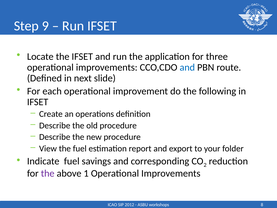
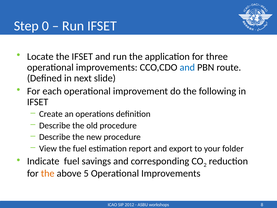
9: 9 -> 0
the at (48, 173) colour: purple -> orange
1: 1 -> 5
